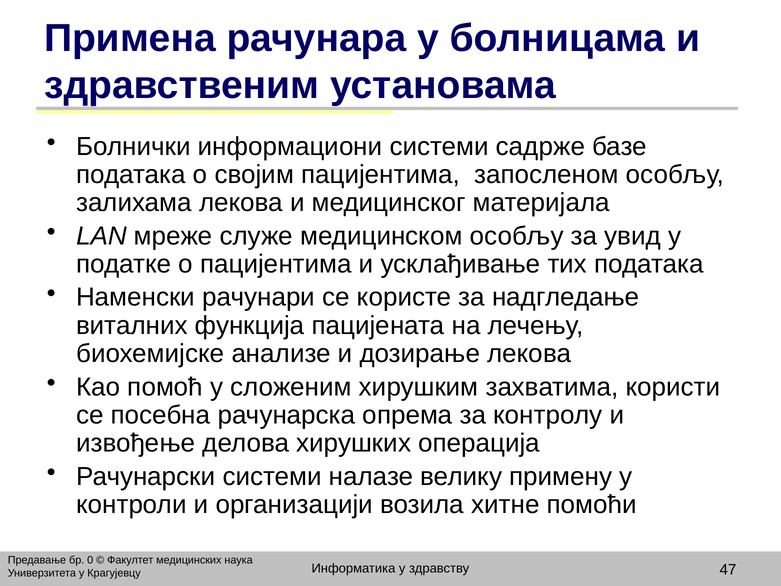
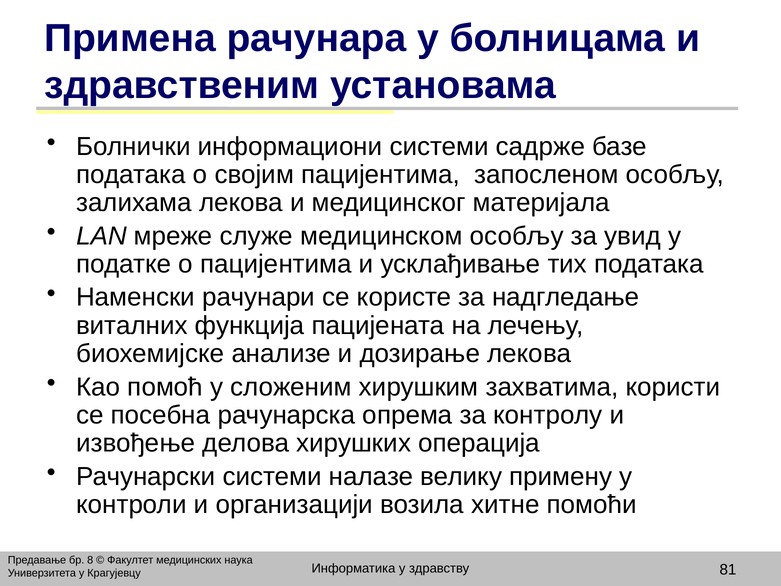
0: 0 -> 8
47: 47 -> 81
